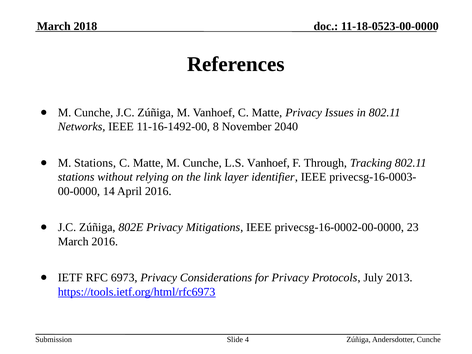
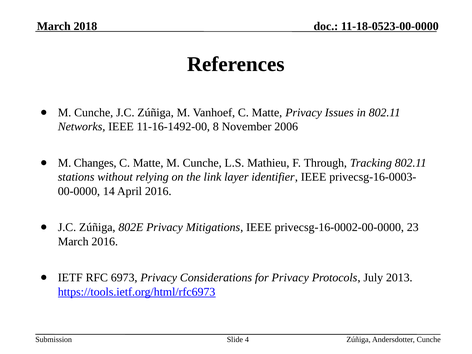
2040: 2040 -> 2006
M Stations: Stations -> Changes
L.S Vanhoef: Vanhoef -> Mathieu
